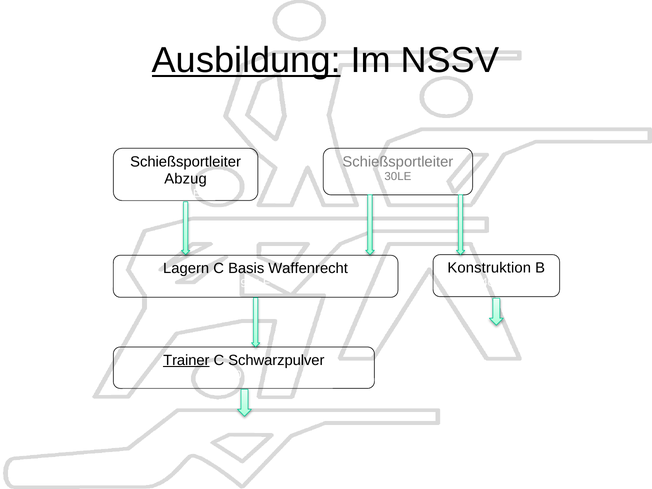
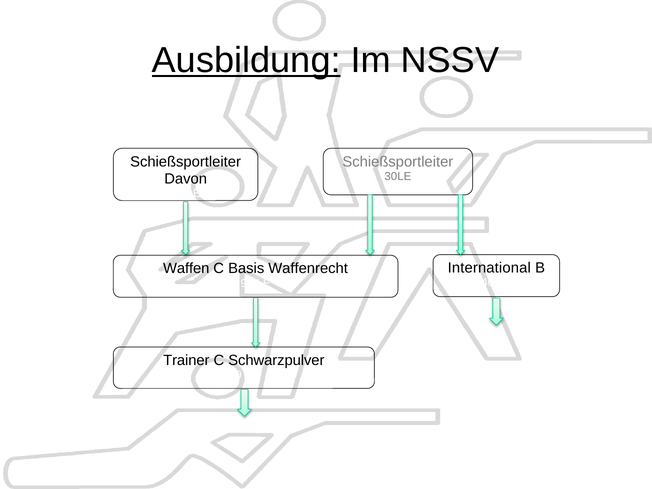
Abzug: Abzug -> Davon
Konstruktion: Konstruktion -> International
Lagern: Lagern -> Waffen
Trainer underline: present -> none
